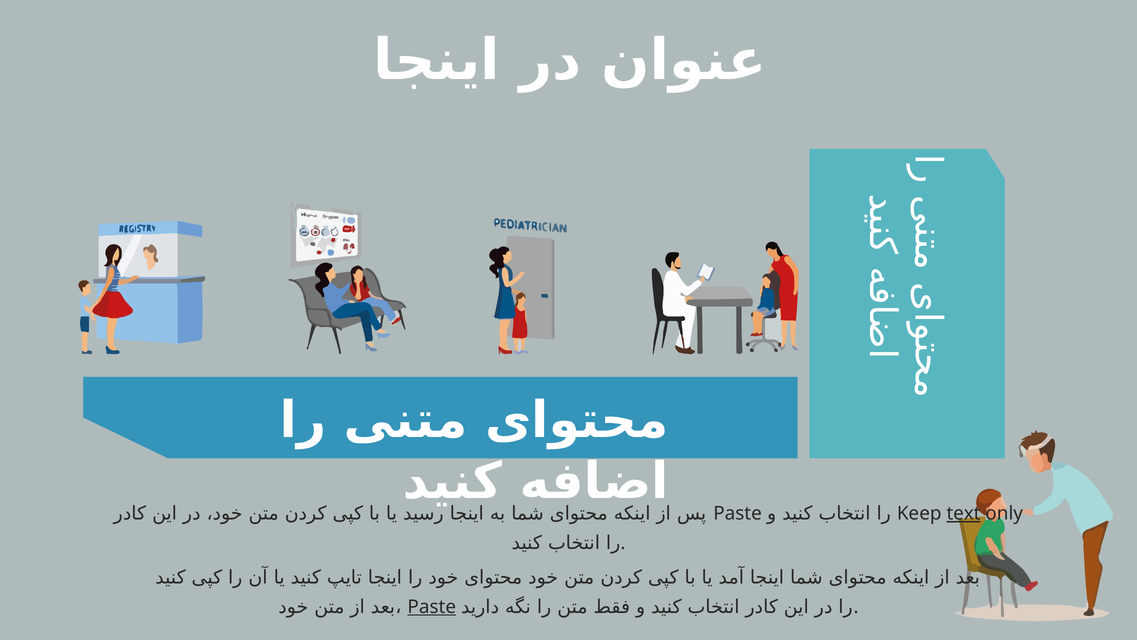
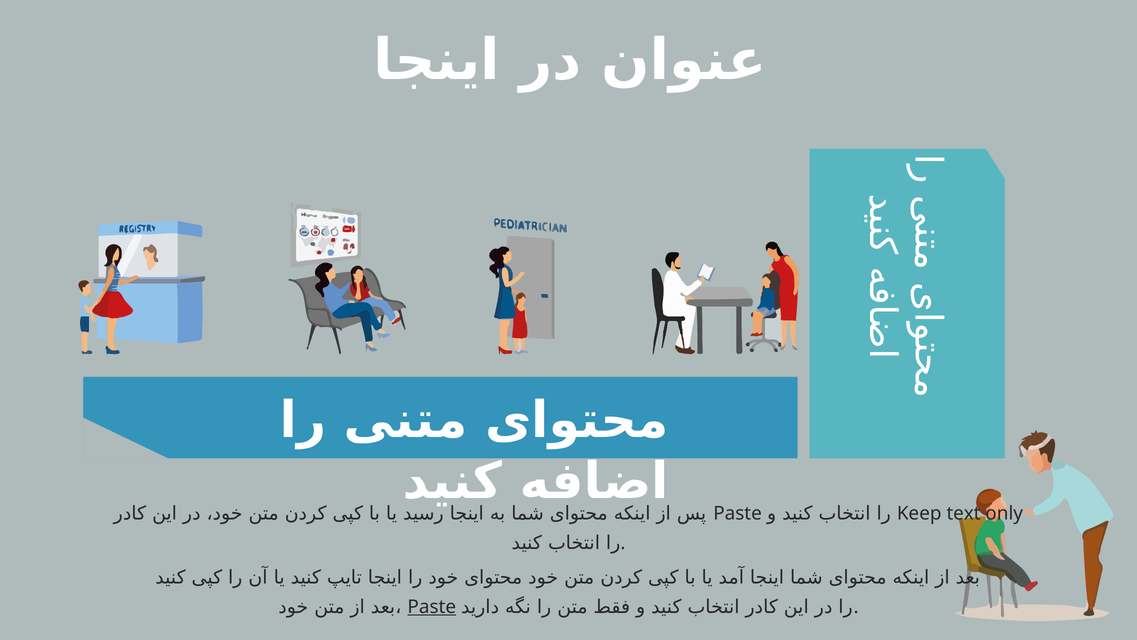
text underline: present -> none
